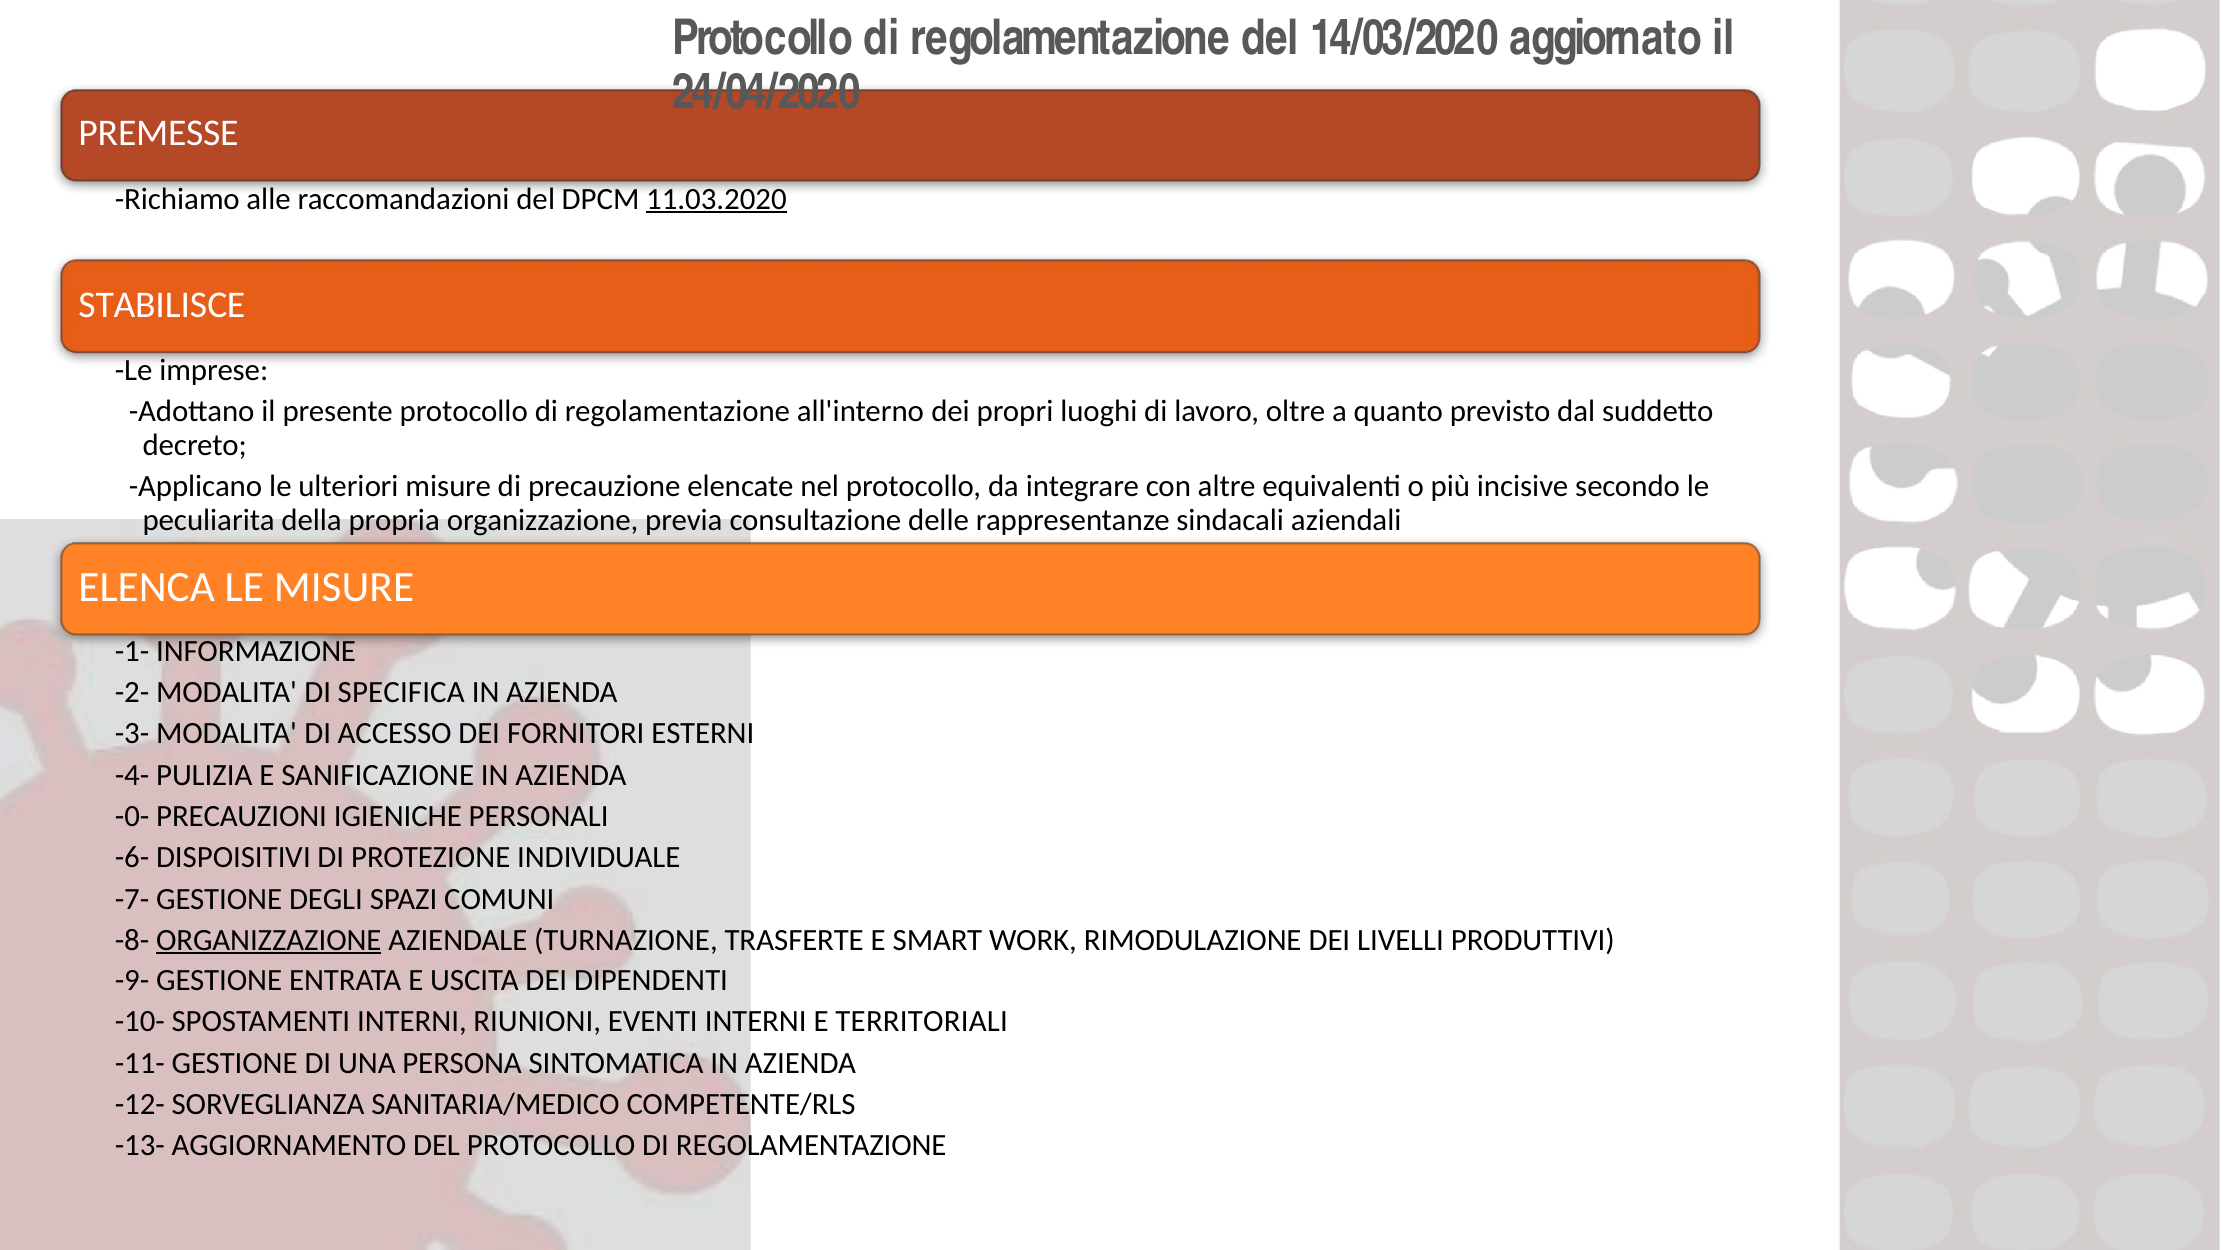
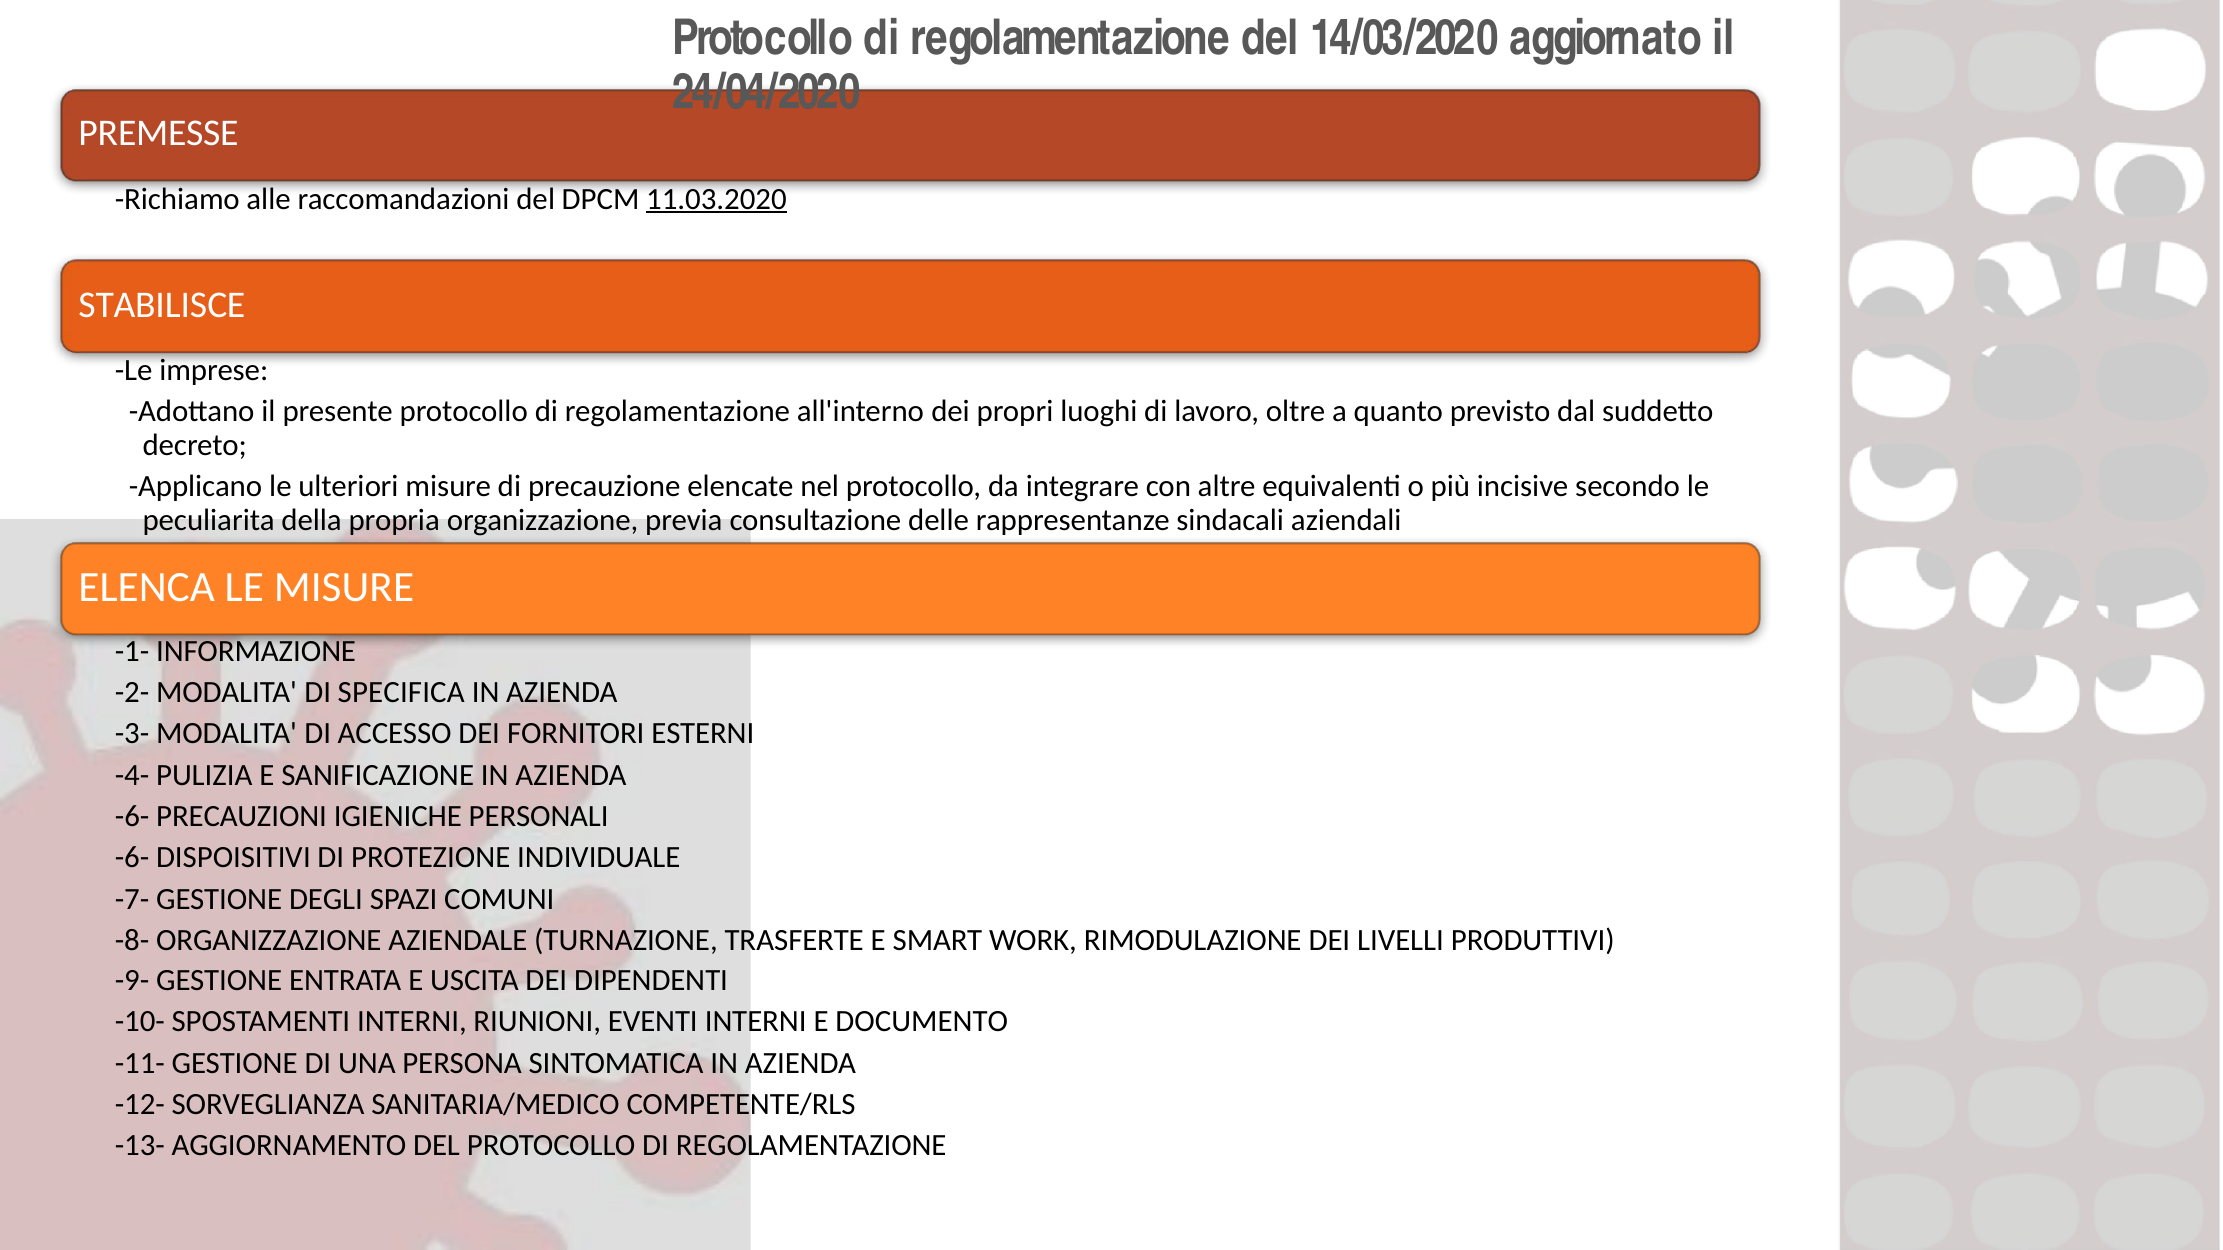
-0- at (132, 817): -0- -> -6-
ORGANIZZAZIONE at (269, 940) underline: present -> none
TERRITORIALI: TERRITORIALI -> DOCUMENTO
